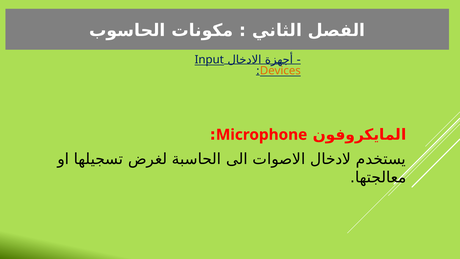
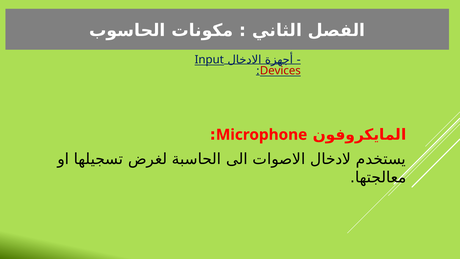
Devices colour: orange -> red
